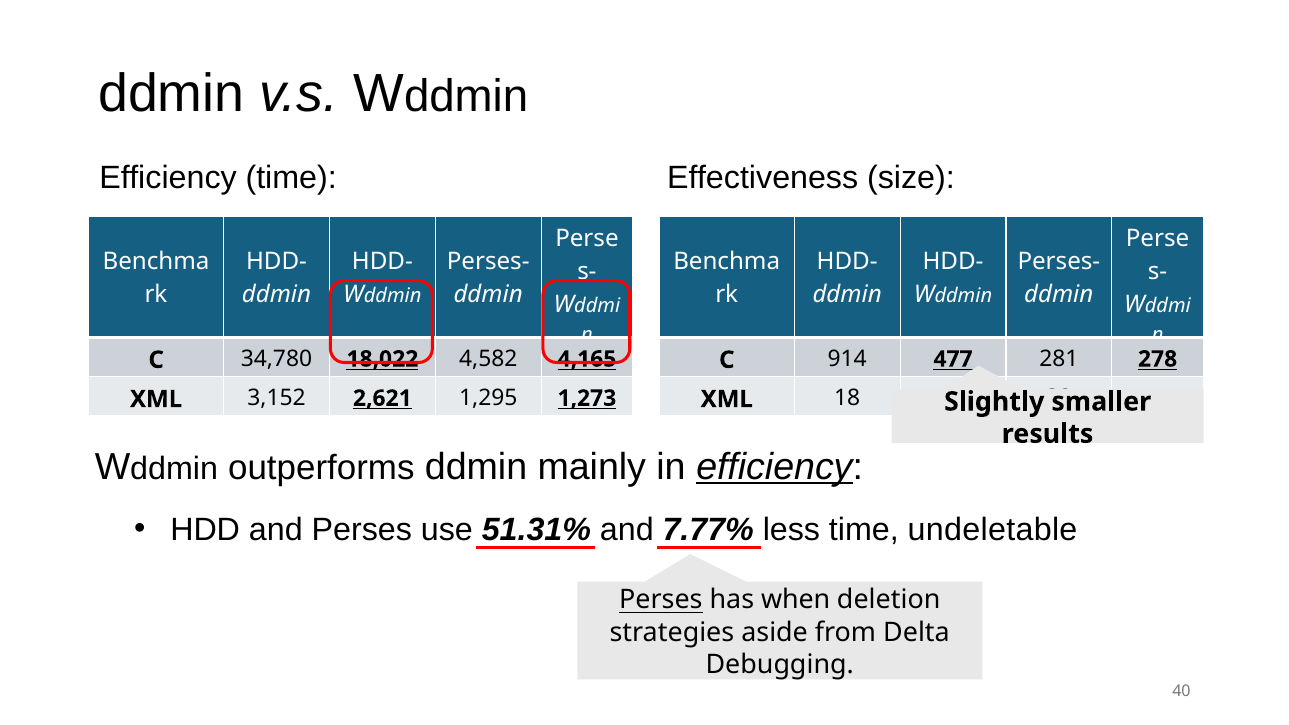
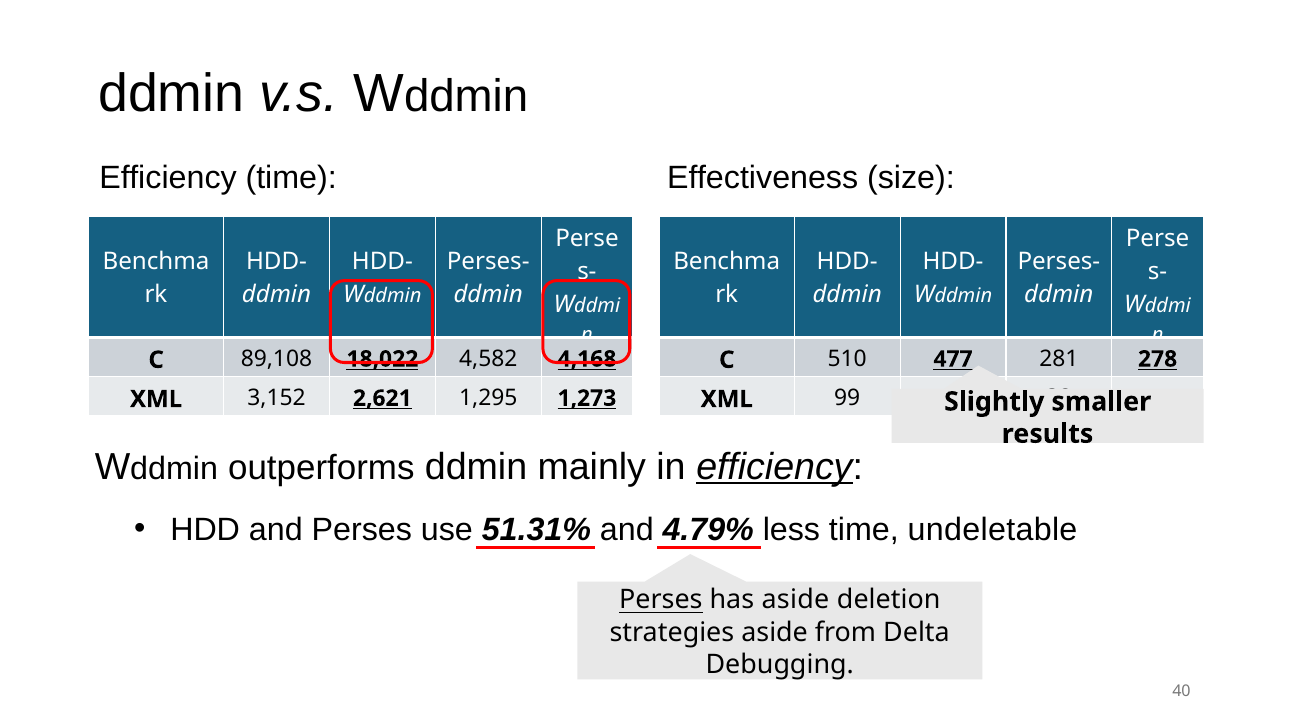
34,780: 34,780 -> 89,108
4,165: 4,165 -> 4,168
914: 914 -> 510
18: 18 -> 99
7.77%: 7.77% -> 4.79%
has when: when -> aside
